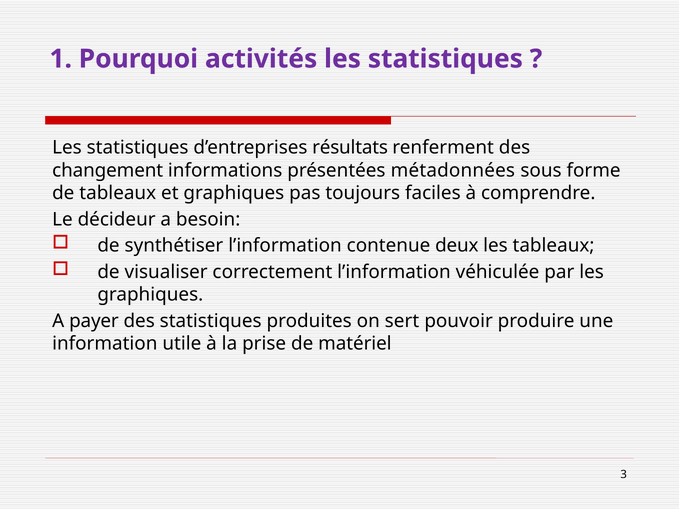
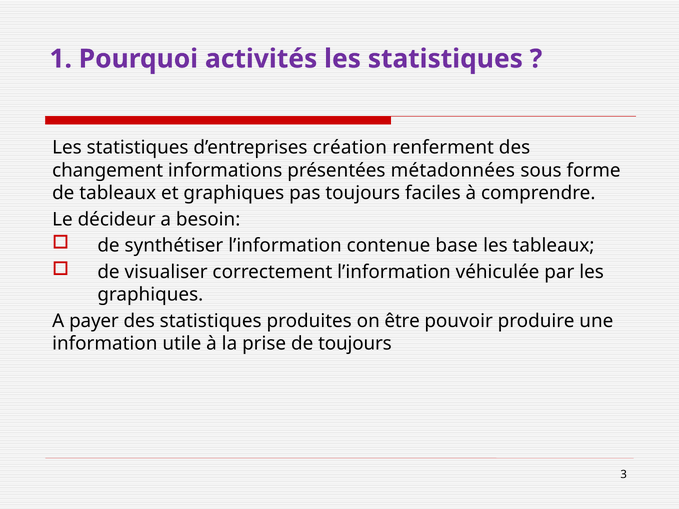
résultats: résultats -> création
deux: deux -> base
sert: sert -> être
de matériel: matériel -> toujours
